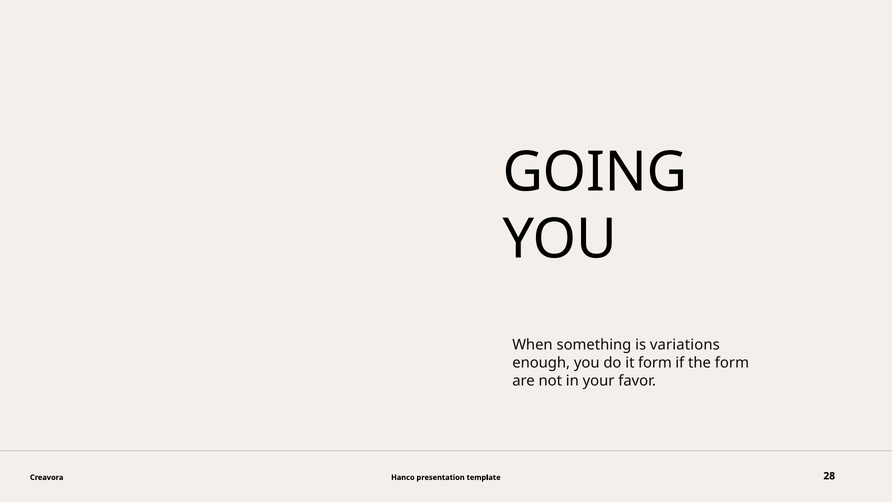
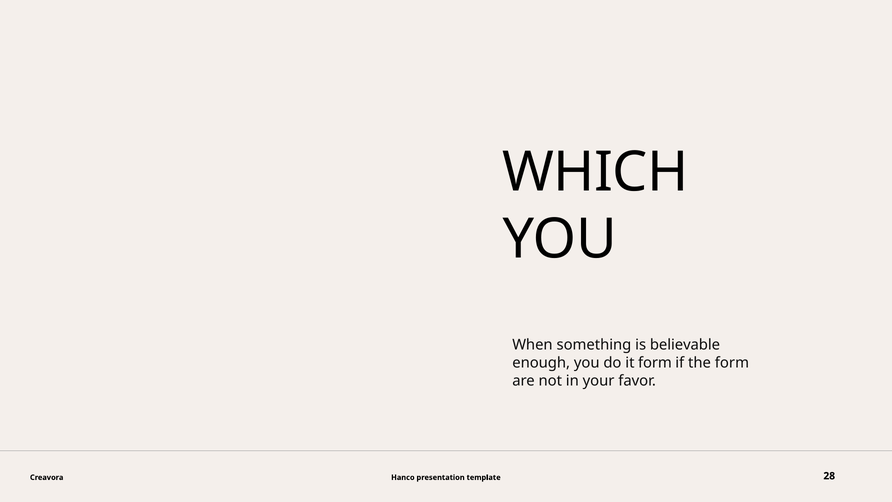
GOING: GOING -> WHICH
variations: variations -> believable
